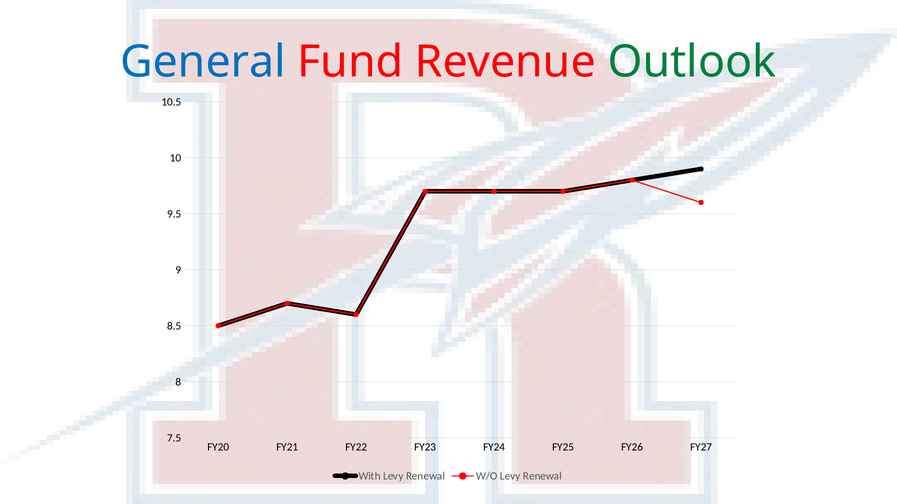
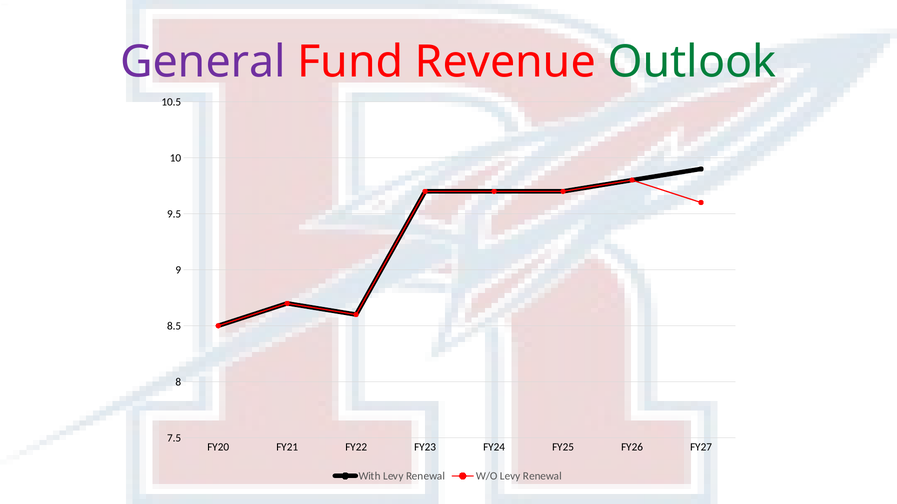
General colour: blue -> purple
